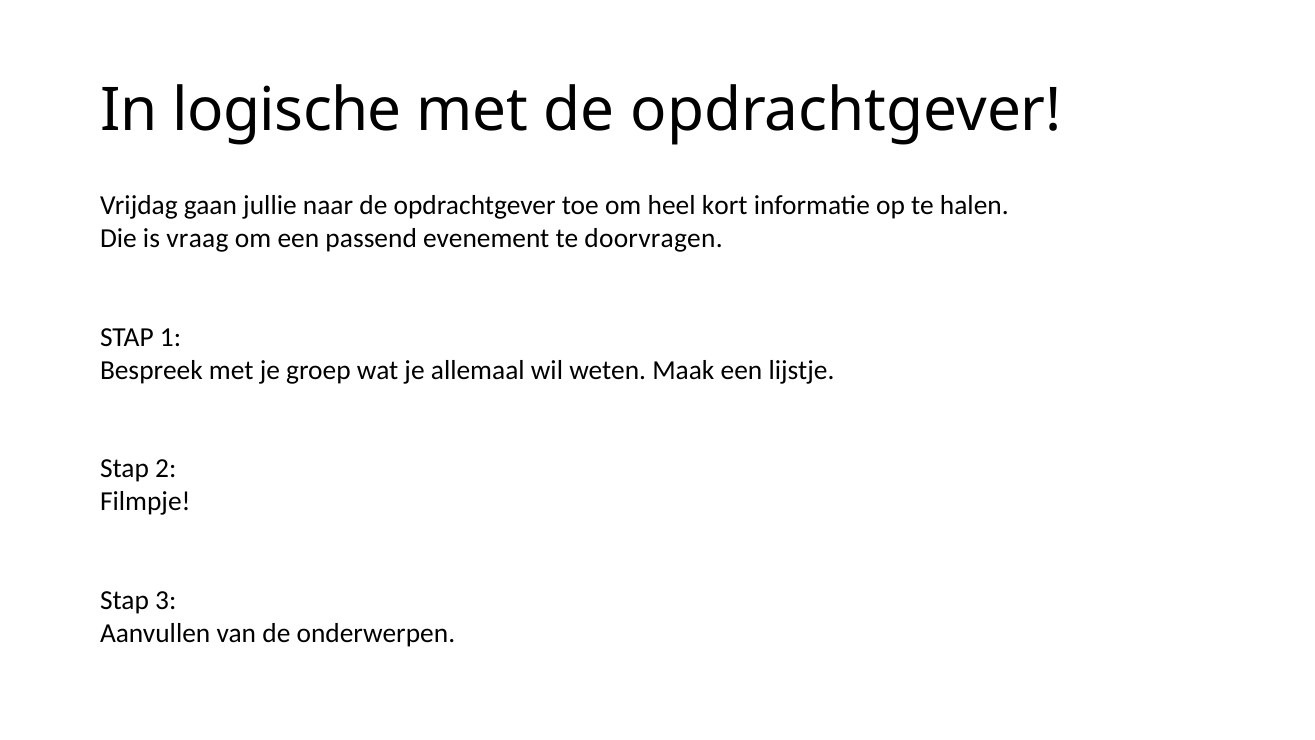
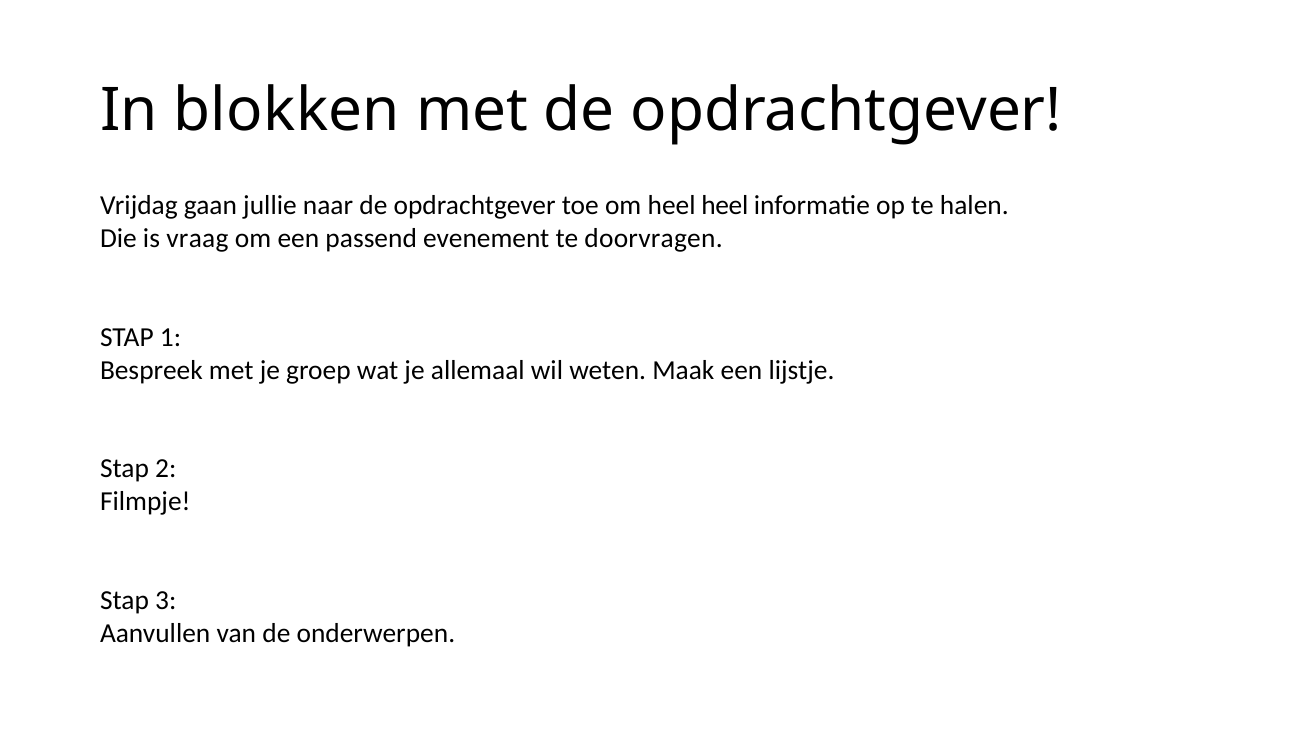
logische: logische -> blokken
heel kort: kort -> heel
